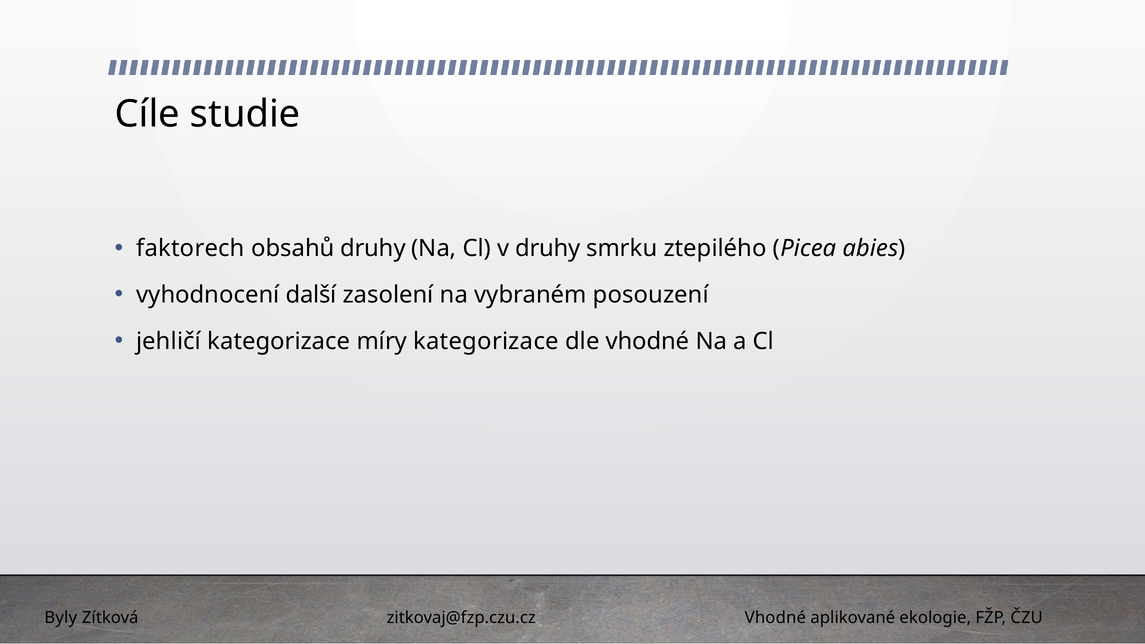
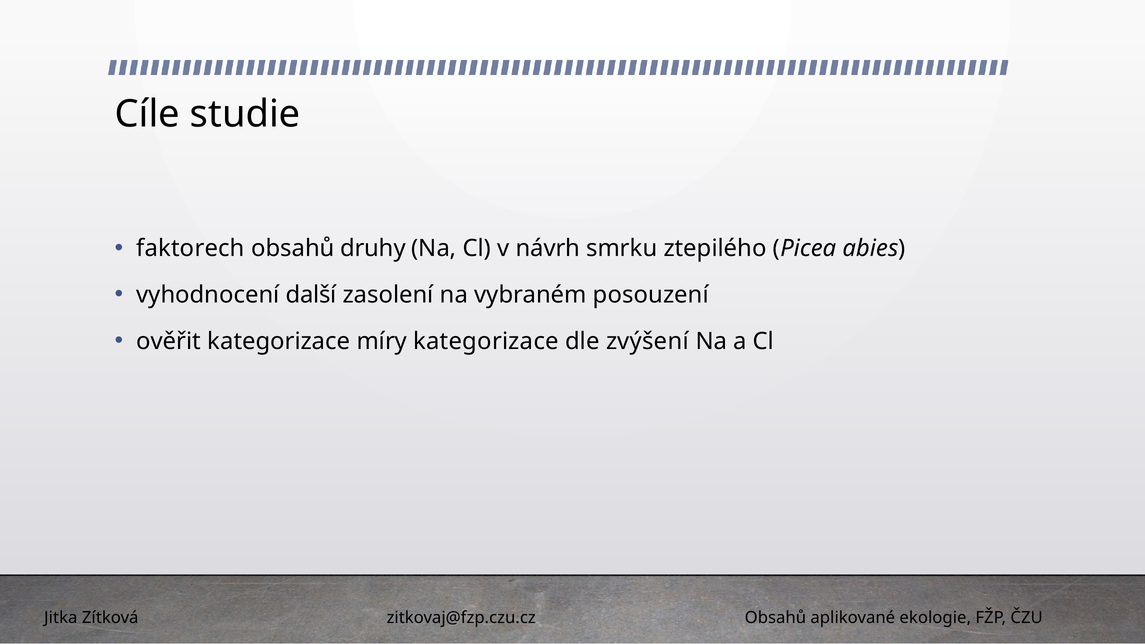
v druhy: druhy -> návrh
jehličí: jehličí -> ověřit
dle vhodné: vhodné -> zvýšení
Byly: Byly -> Jitka
zitkovaj@fzp.czu.cz Vhodné: Vhodné -> Obsahů
